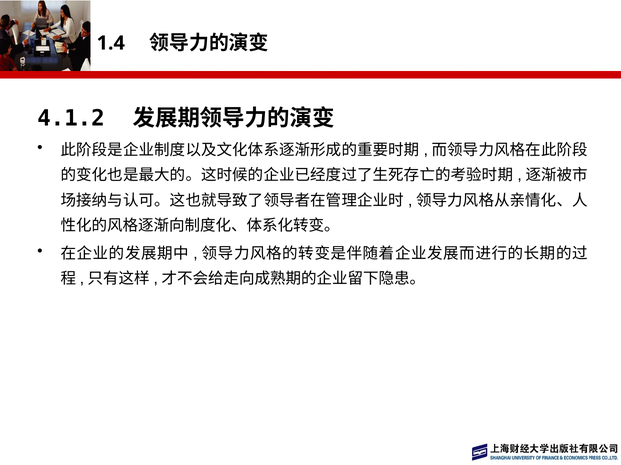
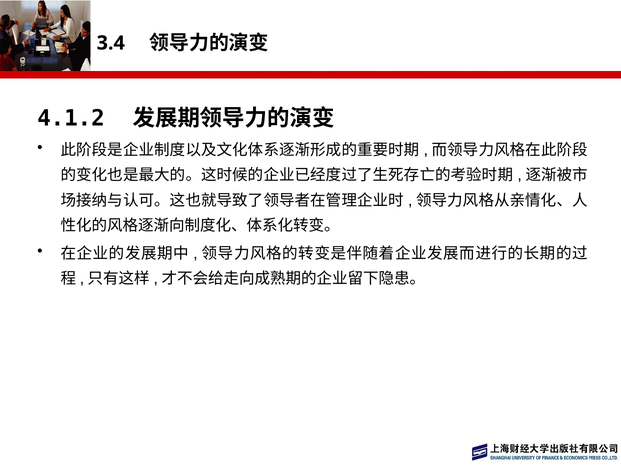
1.4: 1.4 -> 3.4
